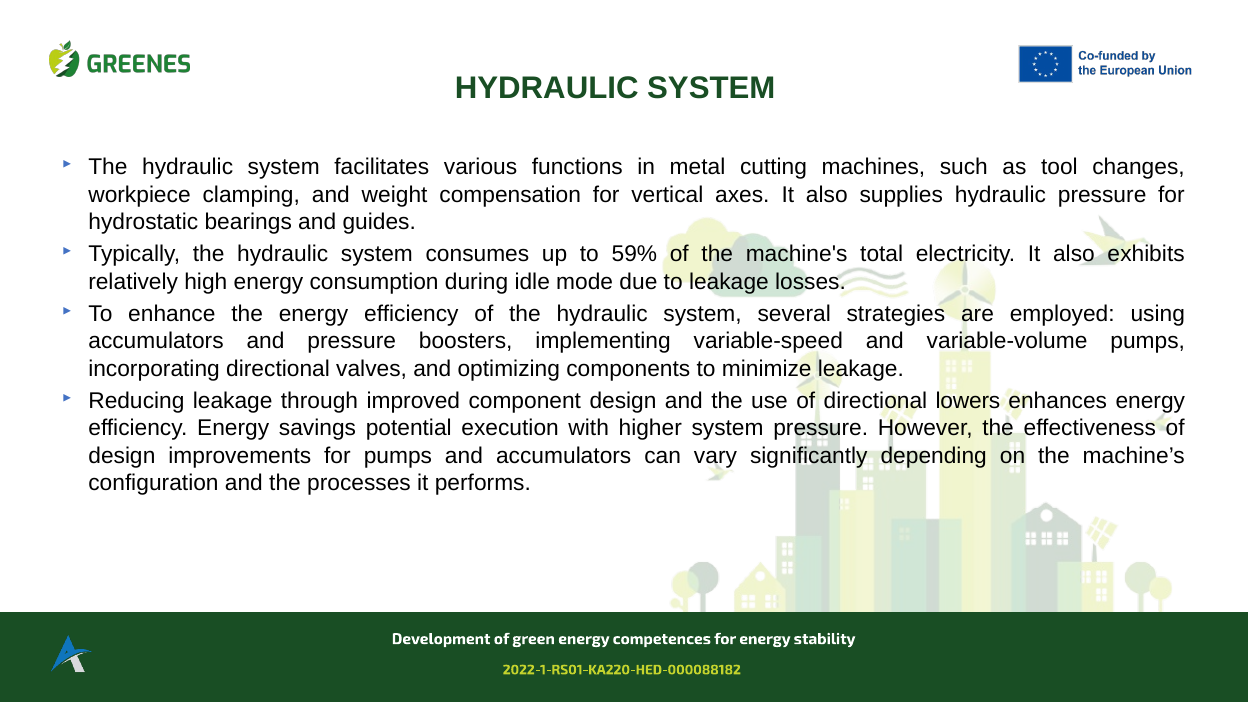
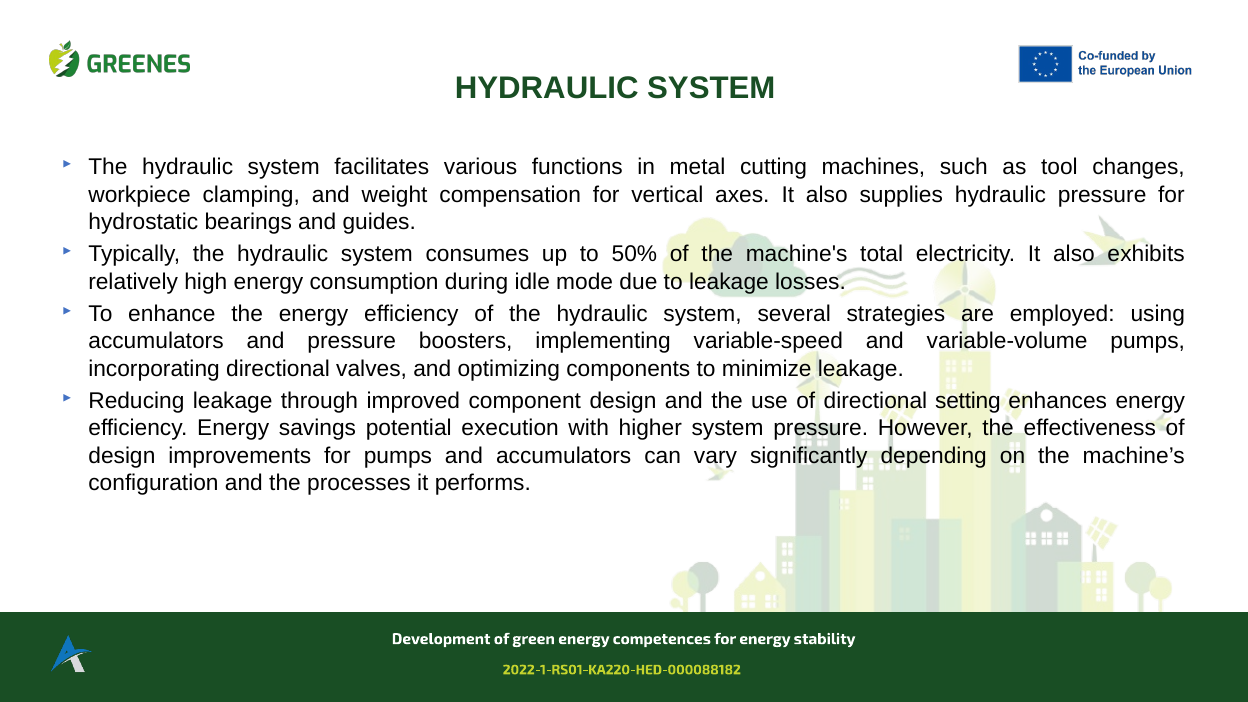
59%: 59% -> 50%
lowers: lowers -> setting
